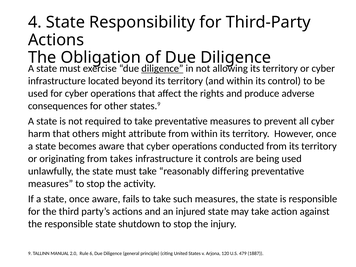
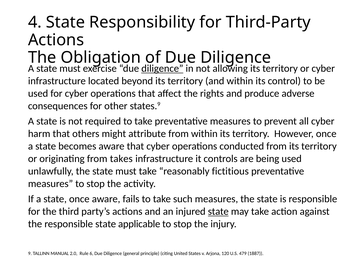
differing: differing -> fictitious
state at (218, 211) underline: none -> present
shutdown: shutdown -> applicable
